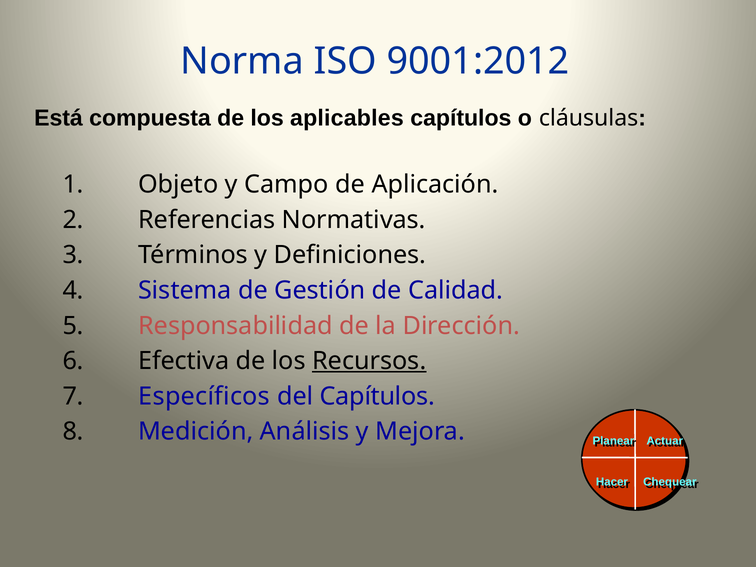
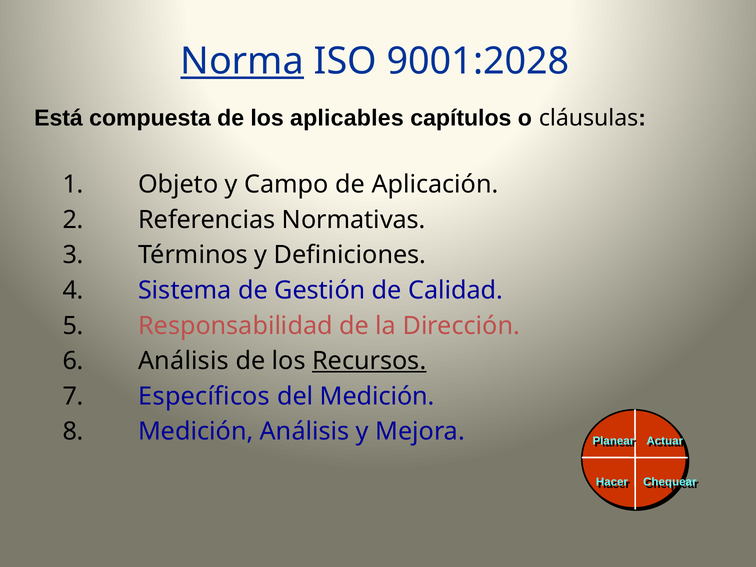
Norma underline: none -> present
9001:2012: 9001:2012 -> 9001:2028
6 Efectiva: Efectiva -> Análisis
del Capítulos: Capítulos -> Medición
